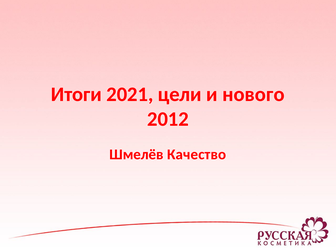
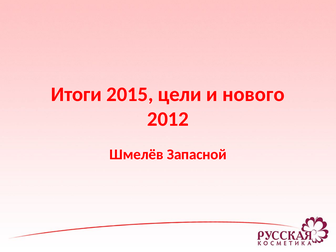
2021: 2021 -> 2015
Качество: Качество -> Запасной
